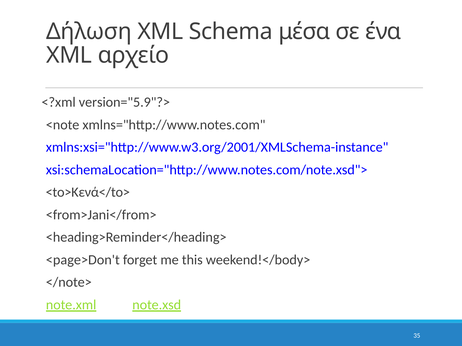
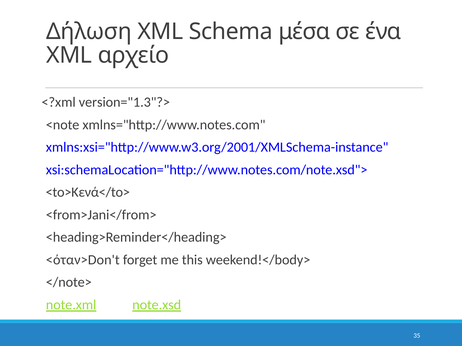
version="5.9"?>: version="5.9"?> -> version="1.3"?>
<page>Don't: <page>Don't -> <όταν>Don't
